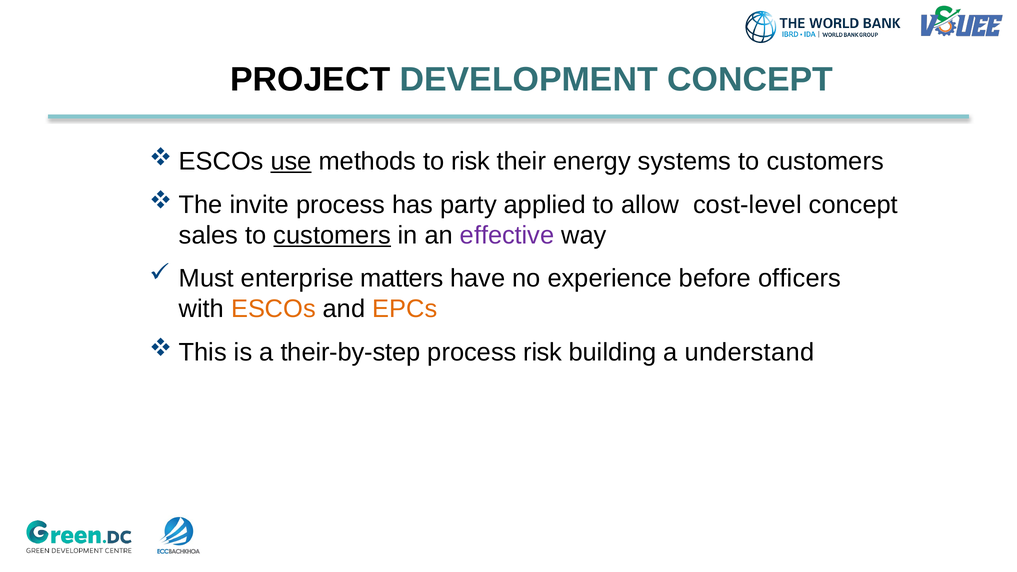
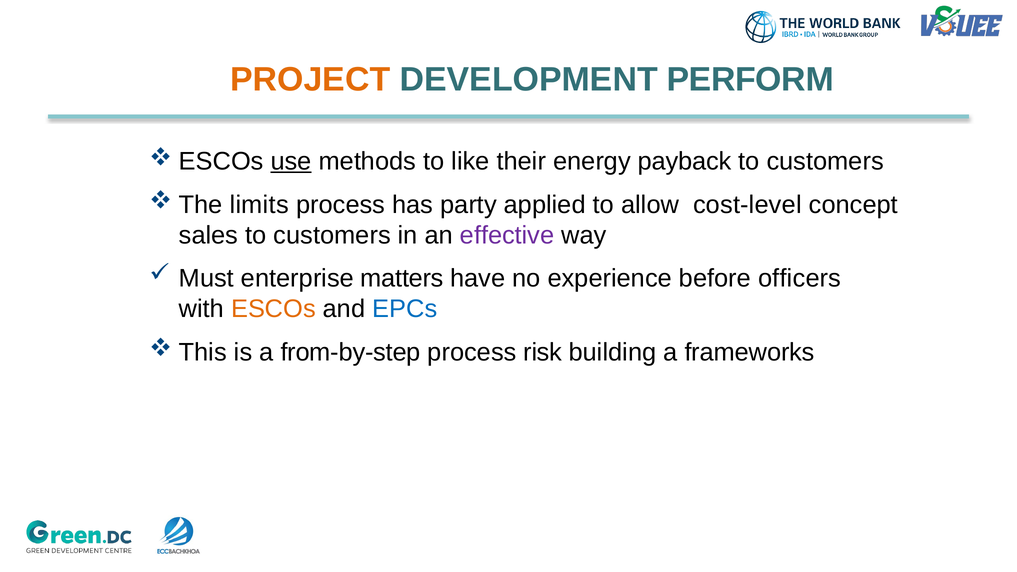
PROJECT colour: black -> orange
DEVELOPMENT CONCEPT: CONCEPT -> PERFORM
to risk: risk -> like
systems: systems -> payback
invite: invite -> limits
customers at (332, 235) underline: present -> none
EPCs colour: orange -> blue
their-by-step: their-by-step -> from-by-step
understand: understand -> frameworks
